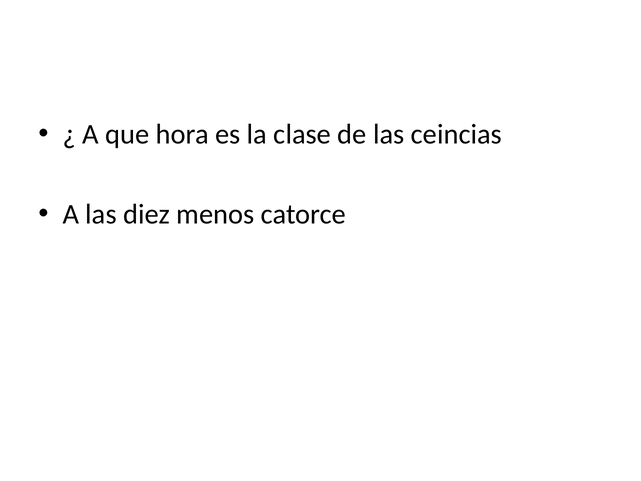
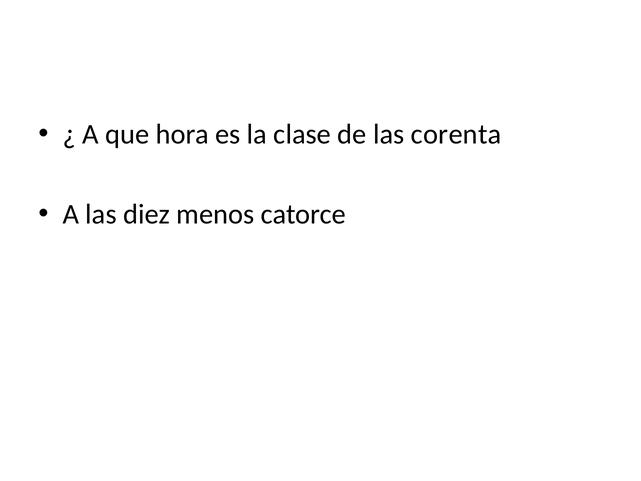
ceincias: ceincias -> corenta
